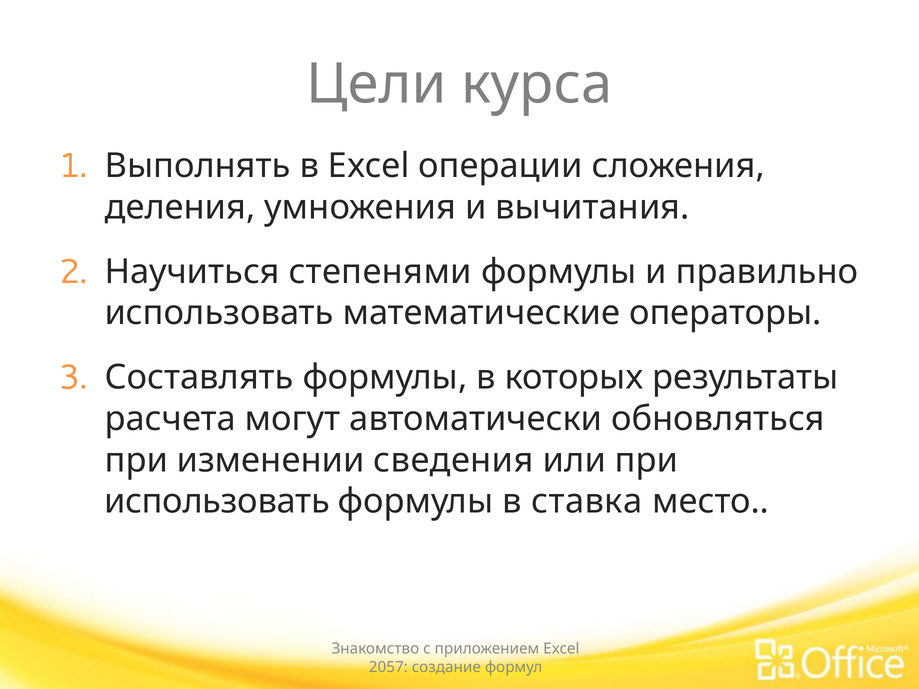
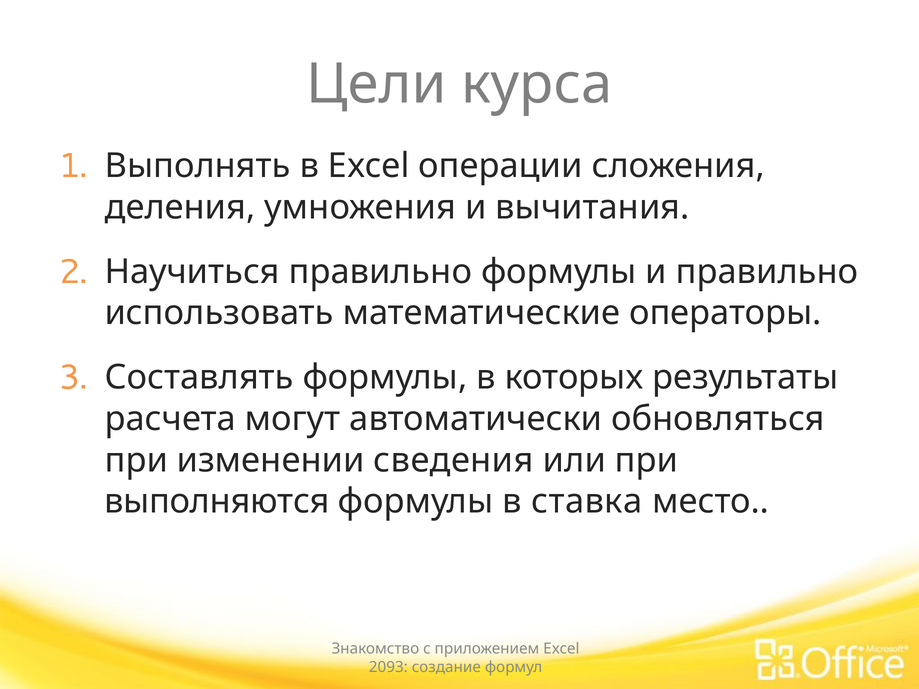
Научиться степенями: степенями -> правильно
использовать at (217, 502): использовать -> выполняются
2057: 2057 -> 2093
